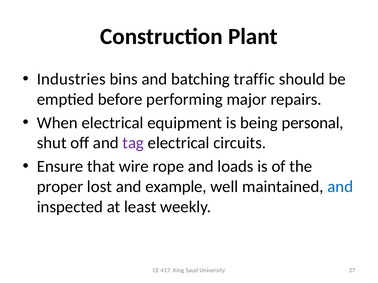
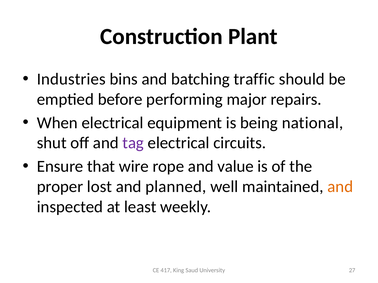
personal: personal -> national
loads: loads -> value
example: example -> planned
and at (340, 187) colour: blue -> orange
